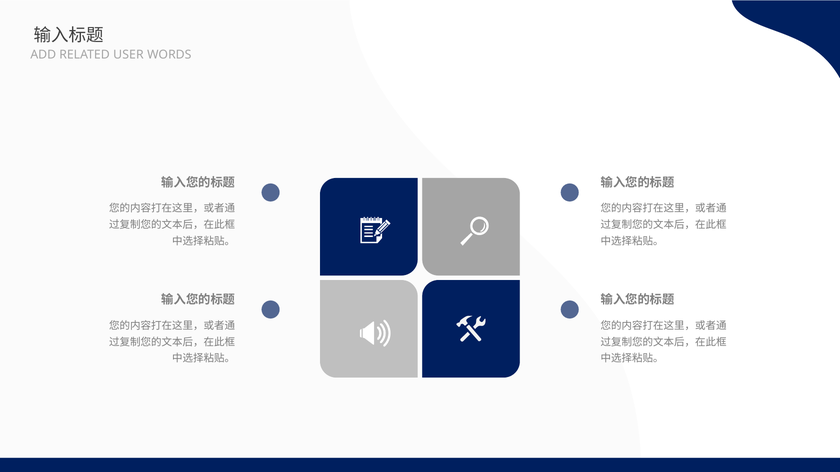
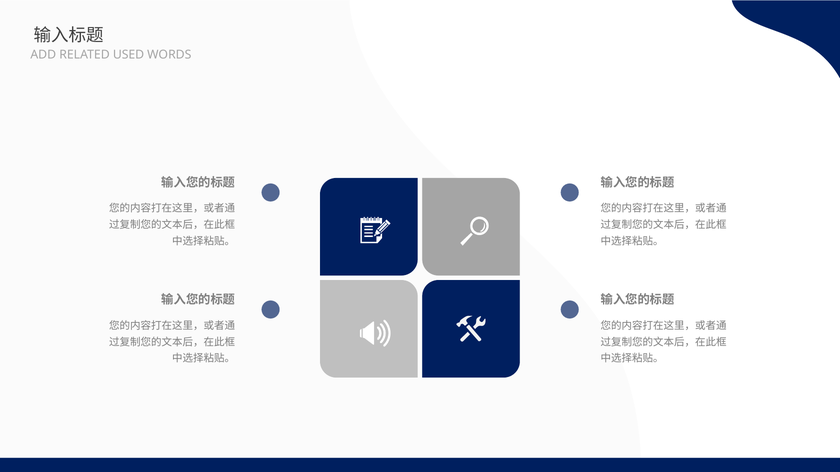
USER: USER -> USED
